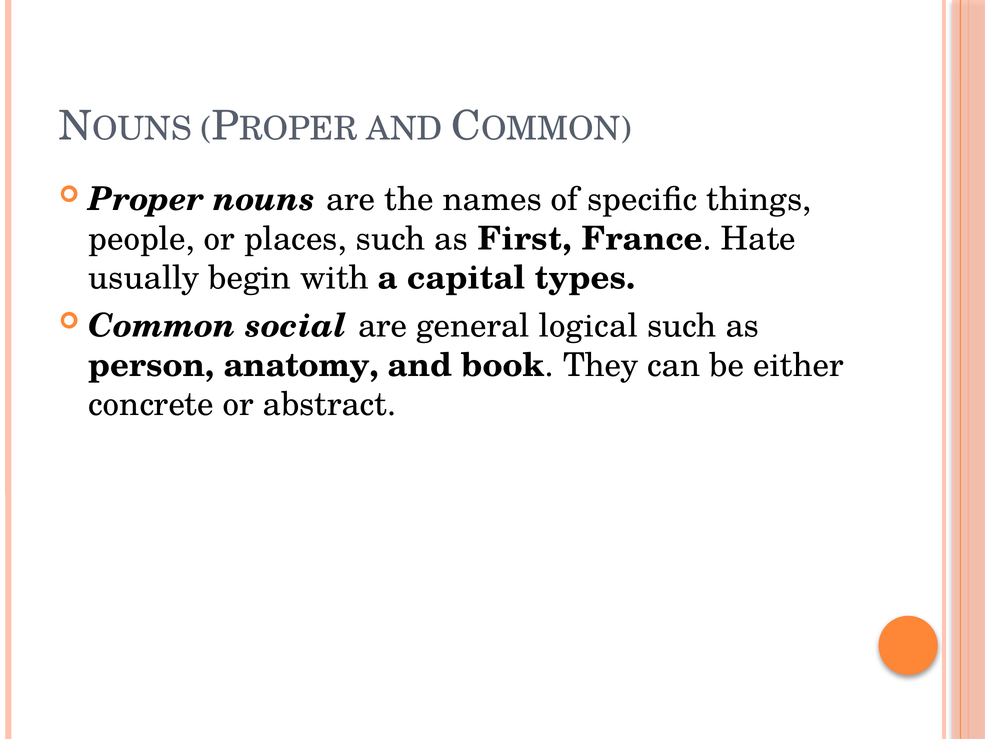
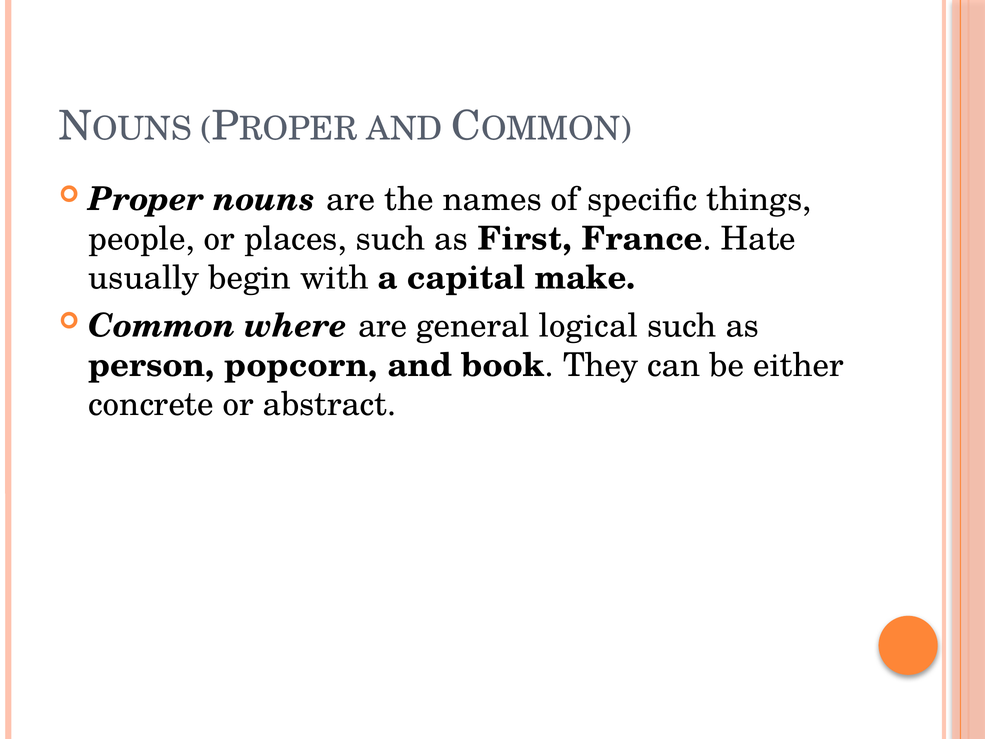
types: types -> make
social: social -> where
anatomy: anatomy -> popcorn
